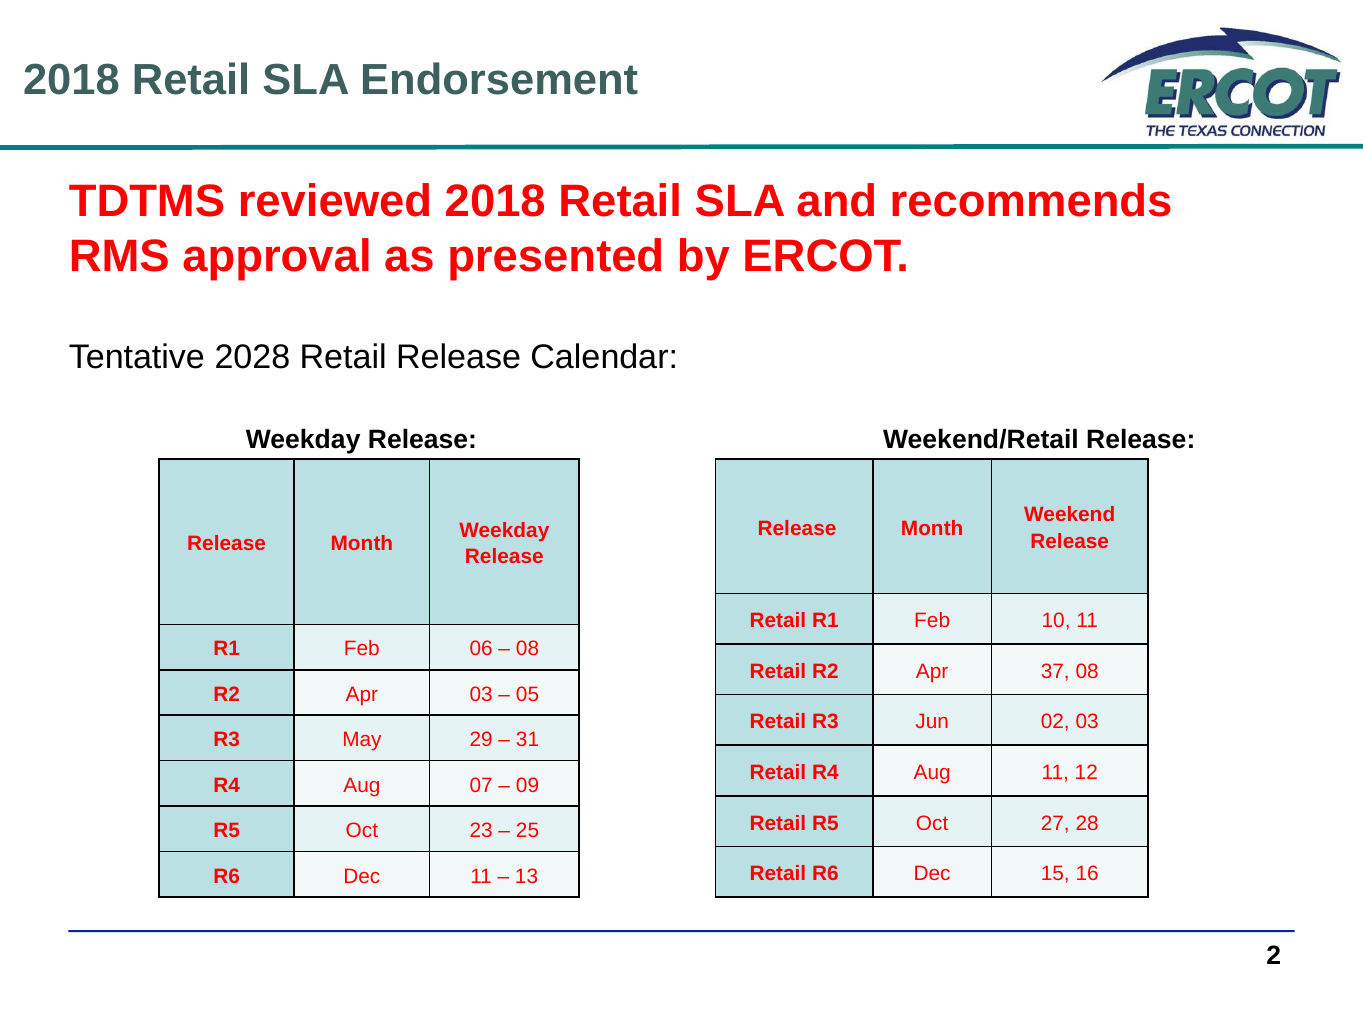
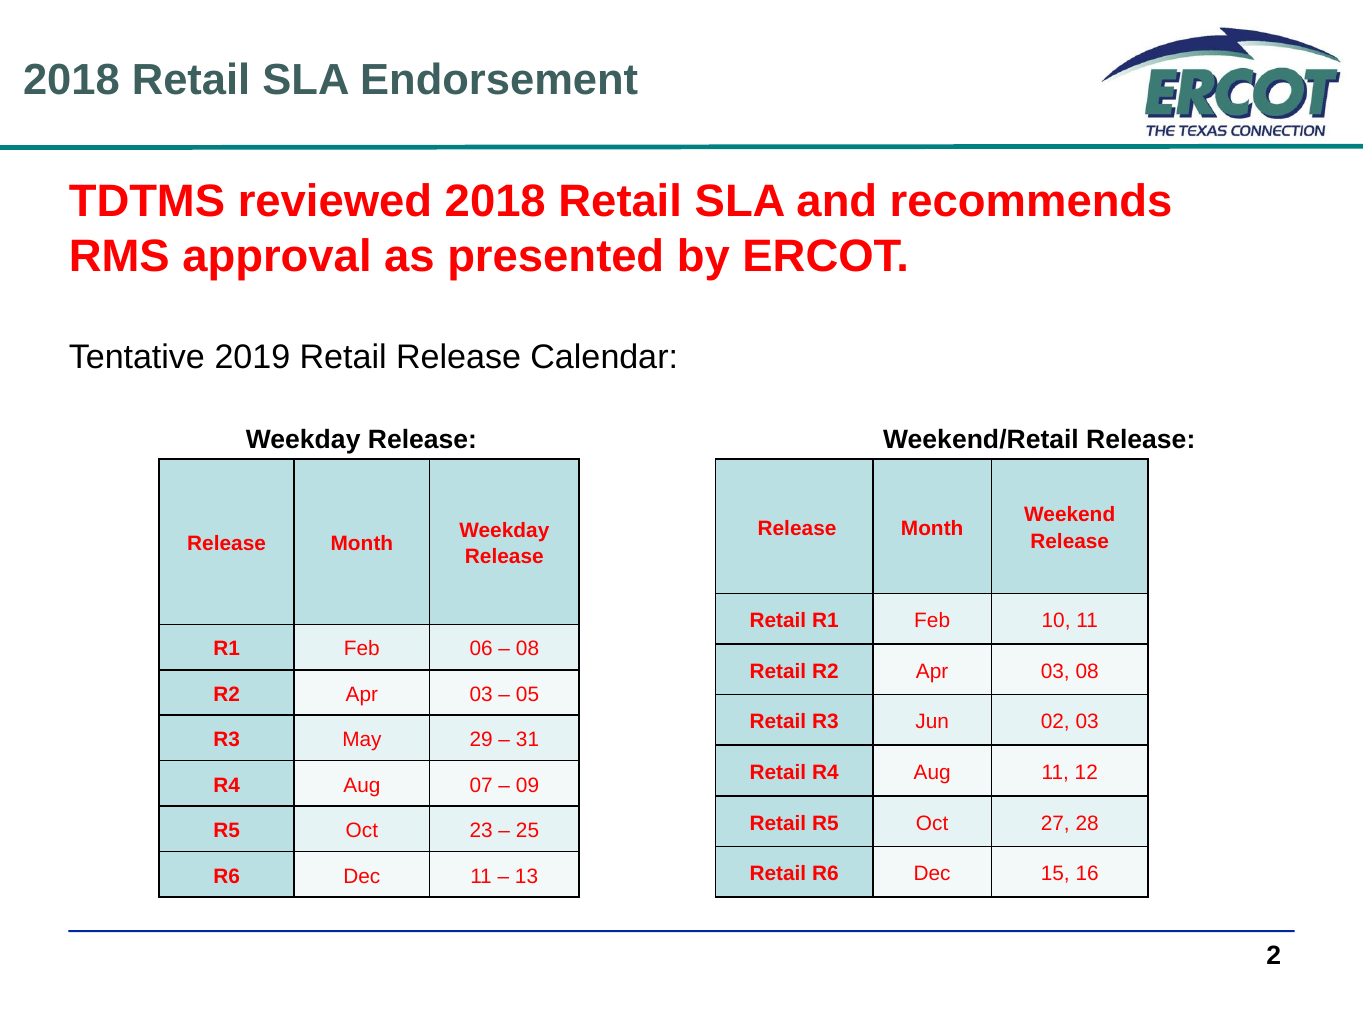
2028: 2028 -> 2019
Retail R2 Apr 37: 37 -> 03
